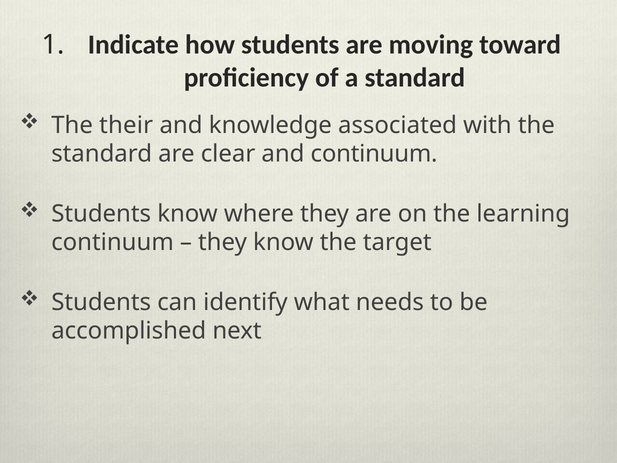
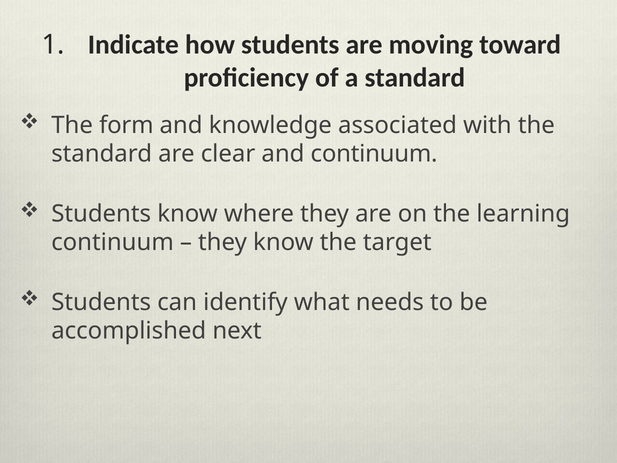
their: their -> form
